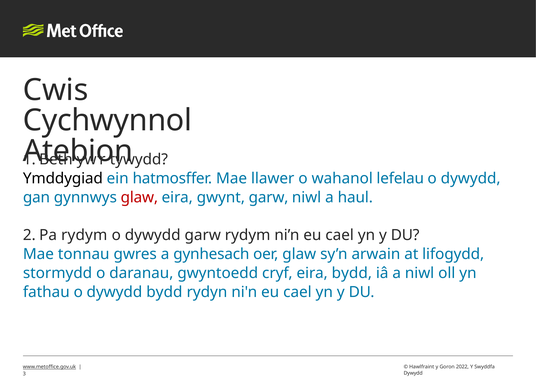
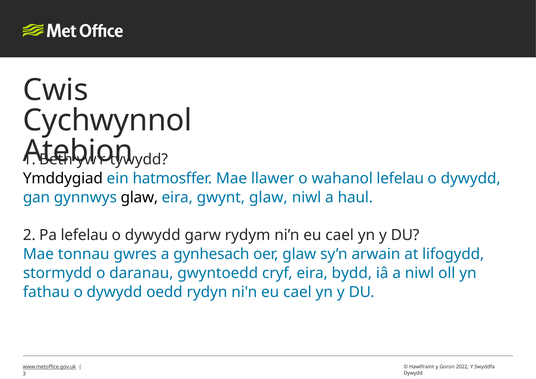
glaw at (139, 198) colour: red -> black
gwynt garw: garw -> glaw
rydym at (84, 235): rydym -> lefelau
dywydd bydd: bydd -> oedd
